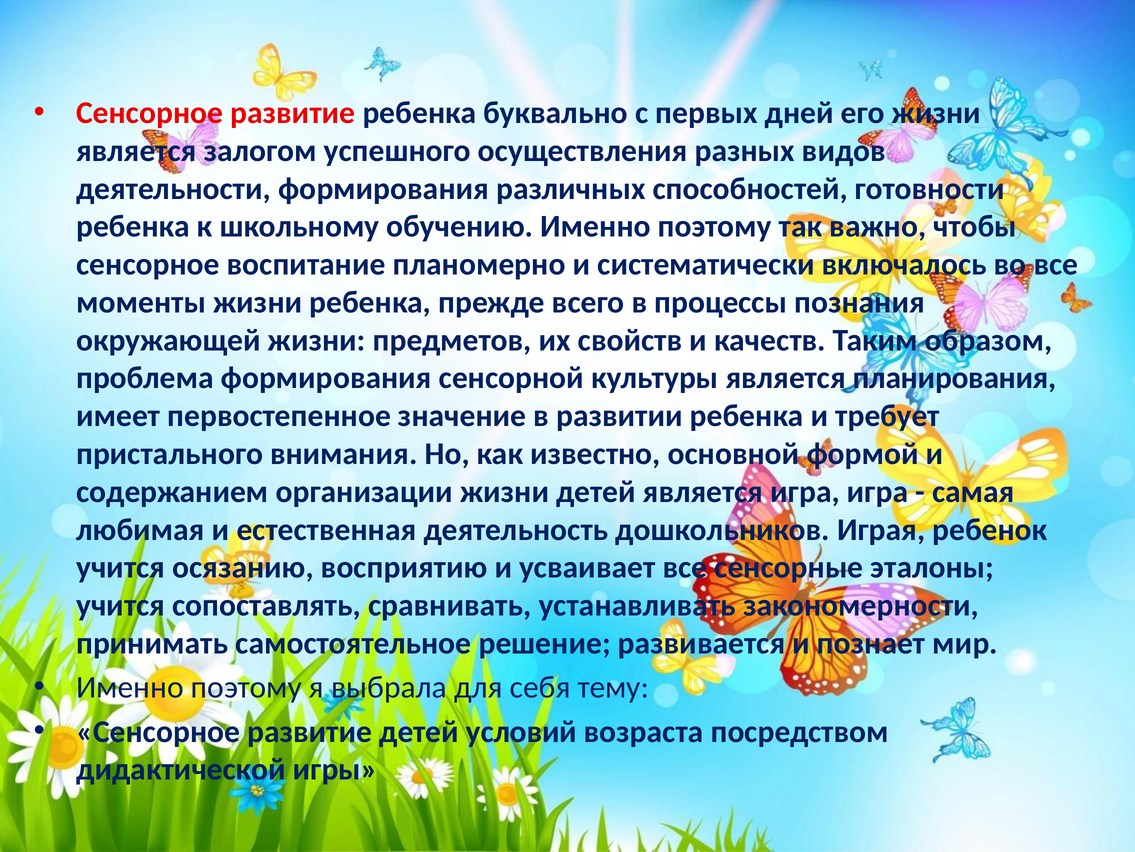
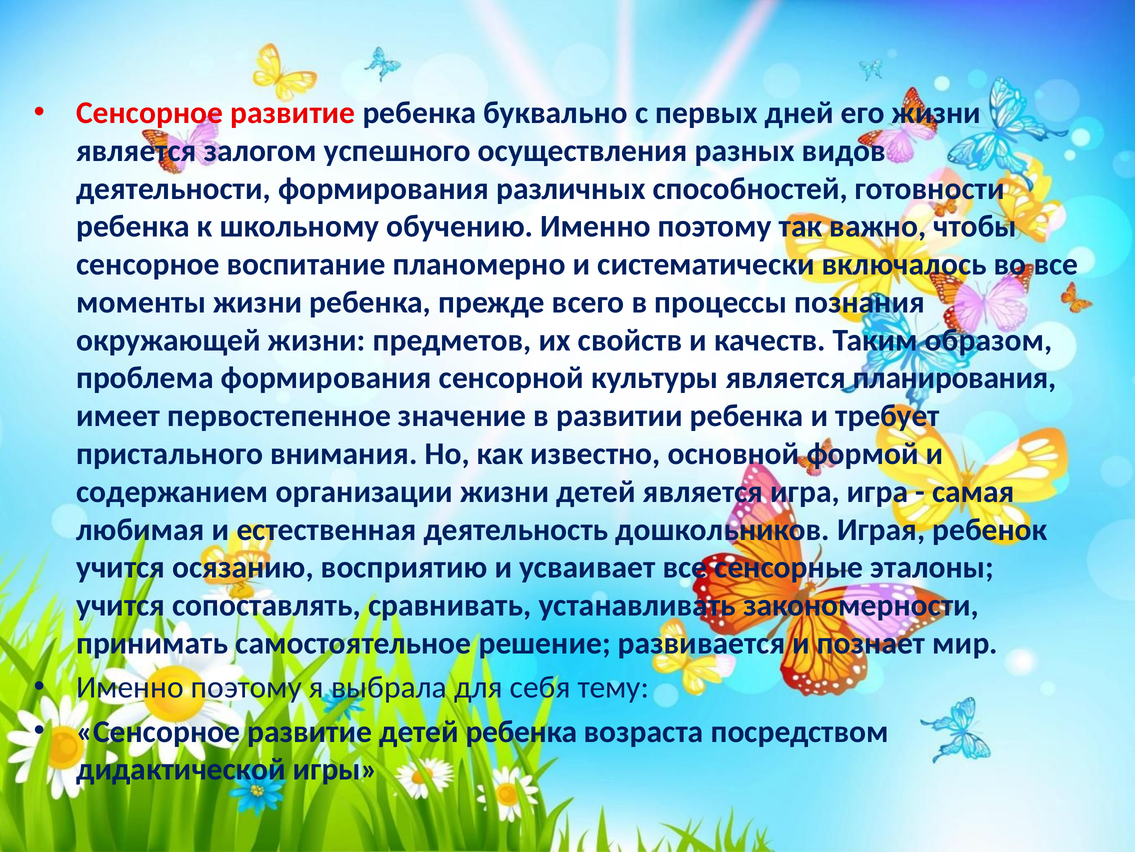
детей условий: условий -> ребенка
